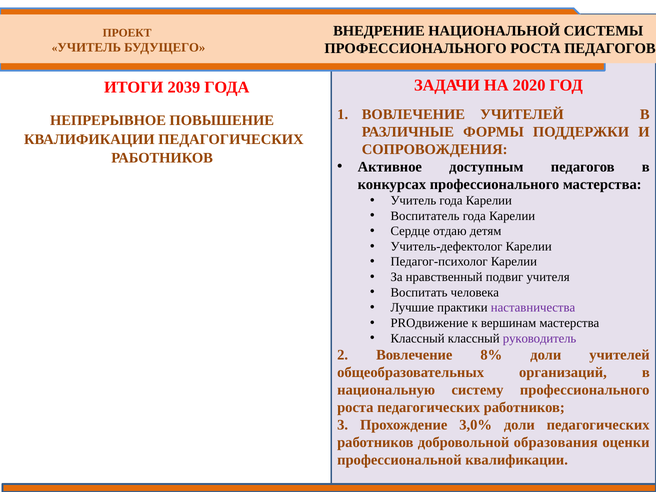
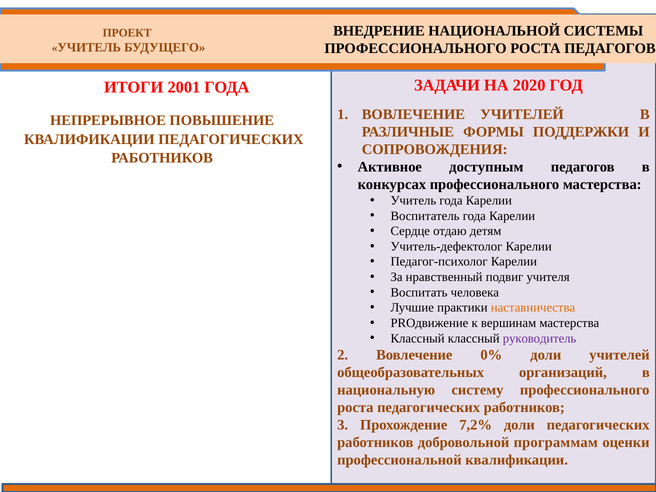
2039: 2039 -> 2001
наставничества colour: purple -> orange
8%: 8% -> 0%
3,0%: 3,0% -> 7,2%
образования: образования -> программам
